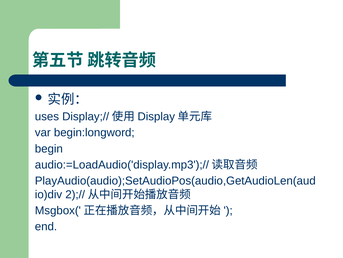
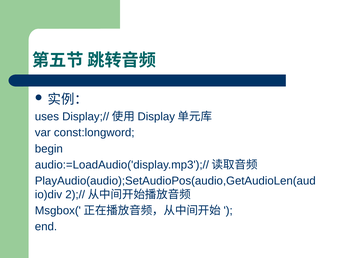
begin:longword: begin:longword -> const:longword
